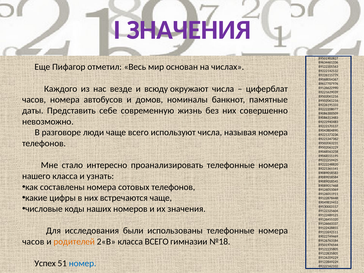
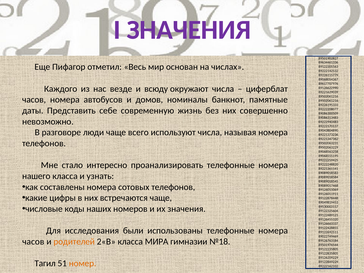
класса ВСЕГО: ВСЕГО -> МИРА
Успех: Успех -> Тагил
номер colour: blue -> orange
